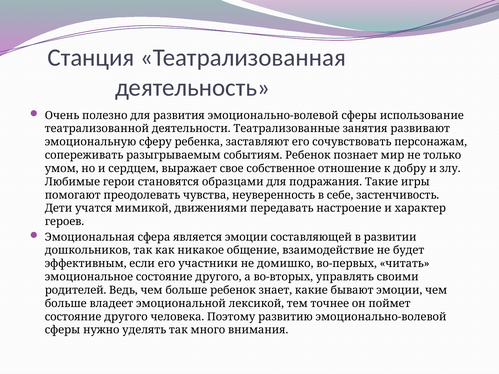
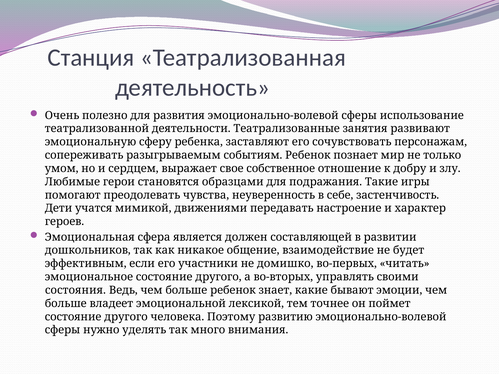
является эмоции: эмоции -> должен
родителей: родителей -> состояния
